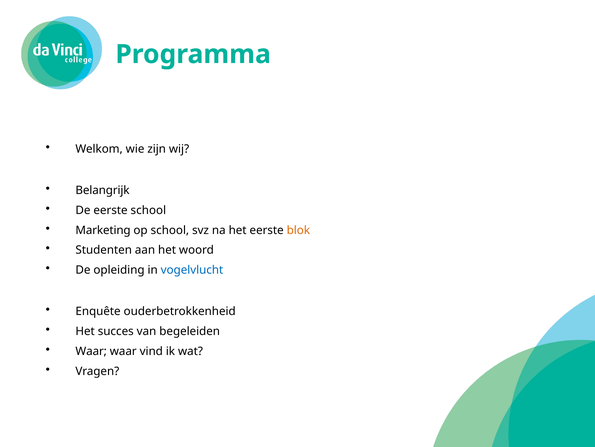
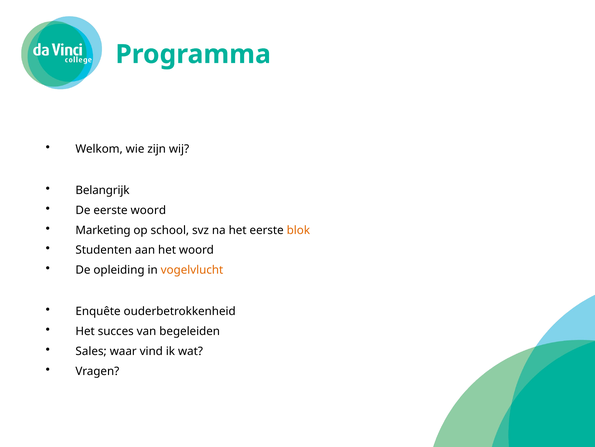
eerste school: school -> woord
vogelvlucht colour: blue -> orange
Waar at (91, 351): Waar -> Sales
